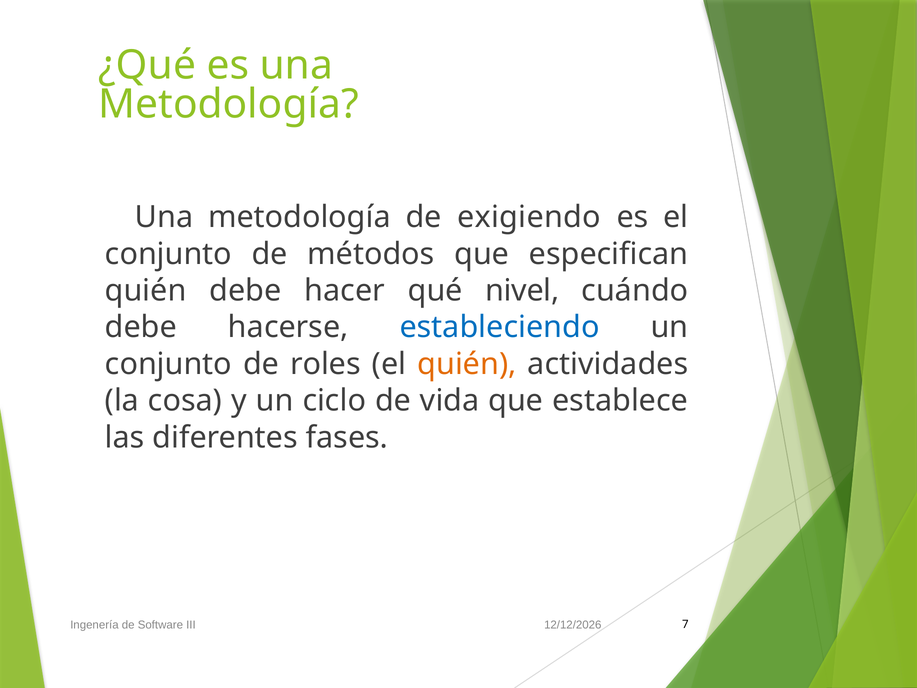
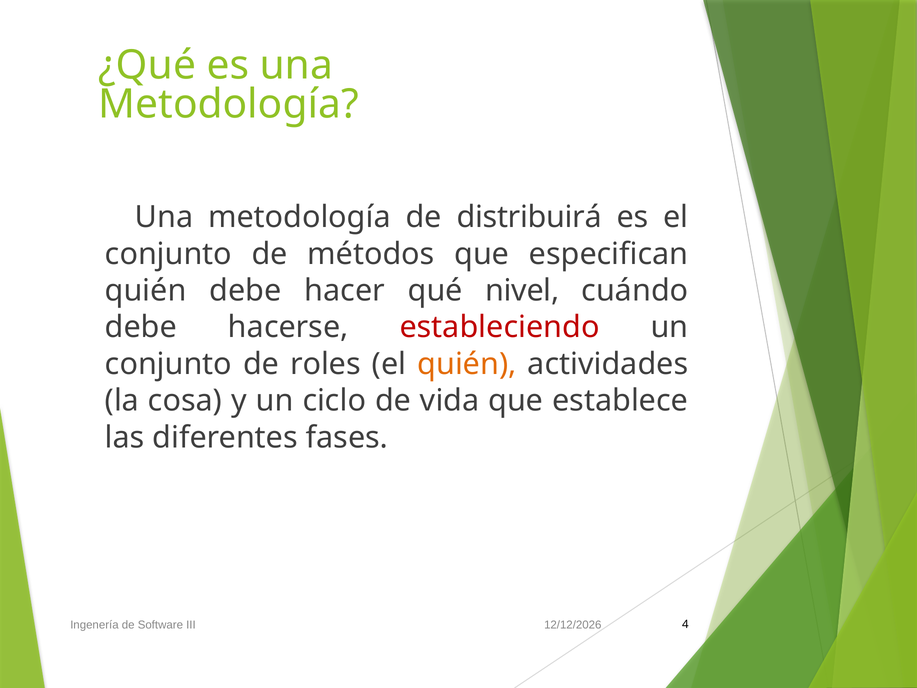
exigiendo: exigiendo -> distribuirá
estableciendo colour: blue -> red
7: 7 -> 4
